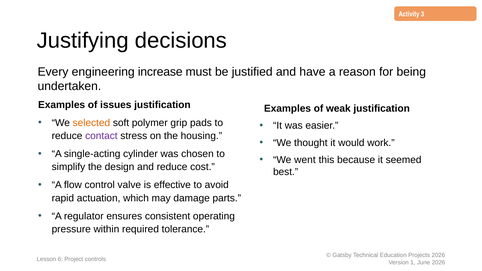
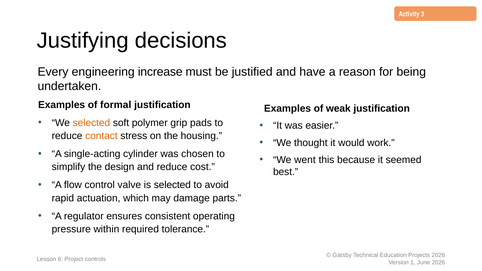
issues: issues -> formal
contact colour: purple -> orange
is effective: effective -> selected
